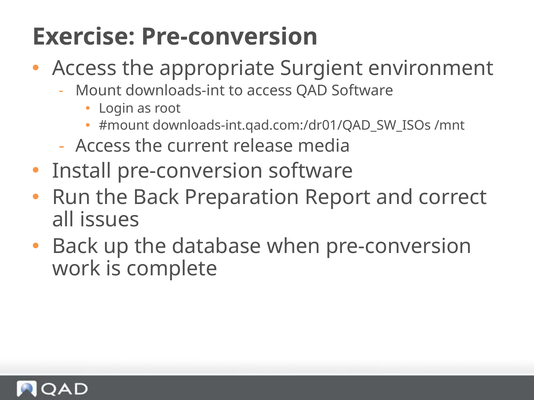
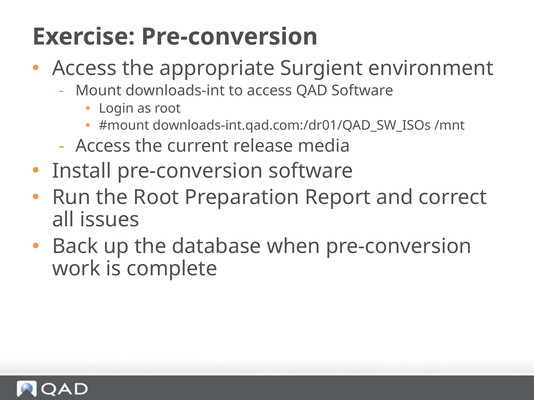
the Back: Back -> Root
